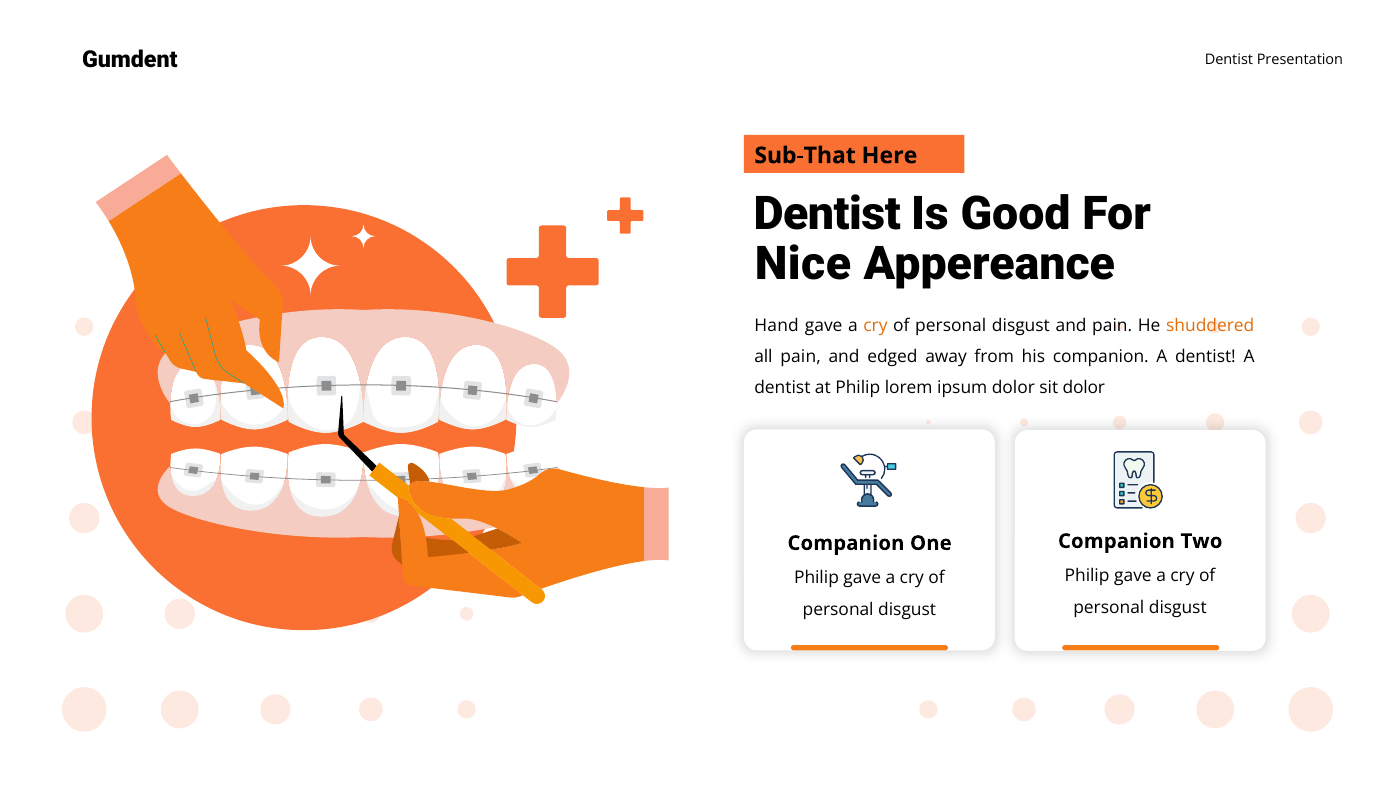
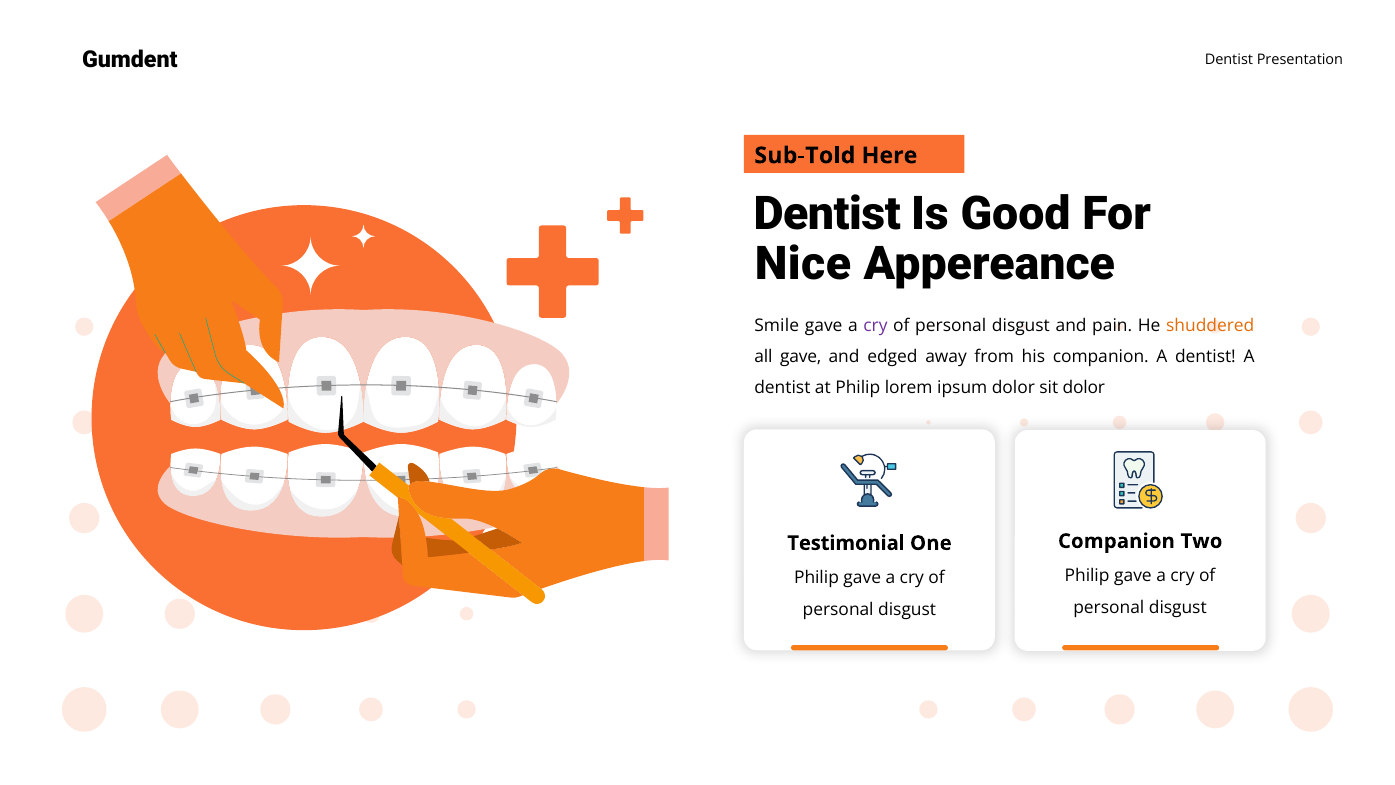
Sub-That: Sub-That -> Sub-Told
Hand: Hand -> Smile
cry at (875, 325) colour: orange -> purple
all pain: pain -> gave
Companion at (846, 543): Companion -> Testimonial
